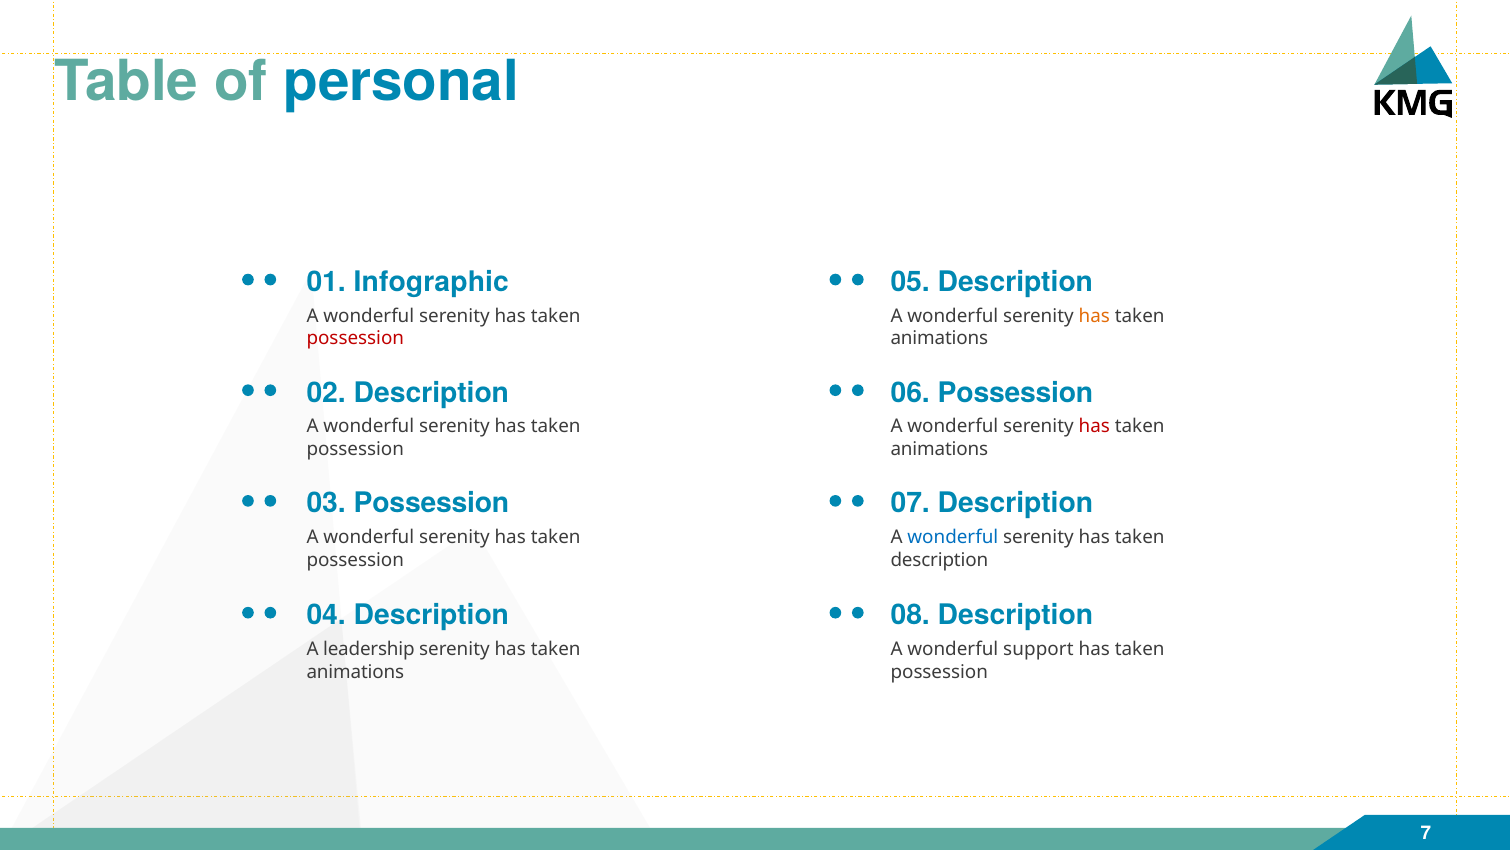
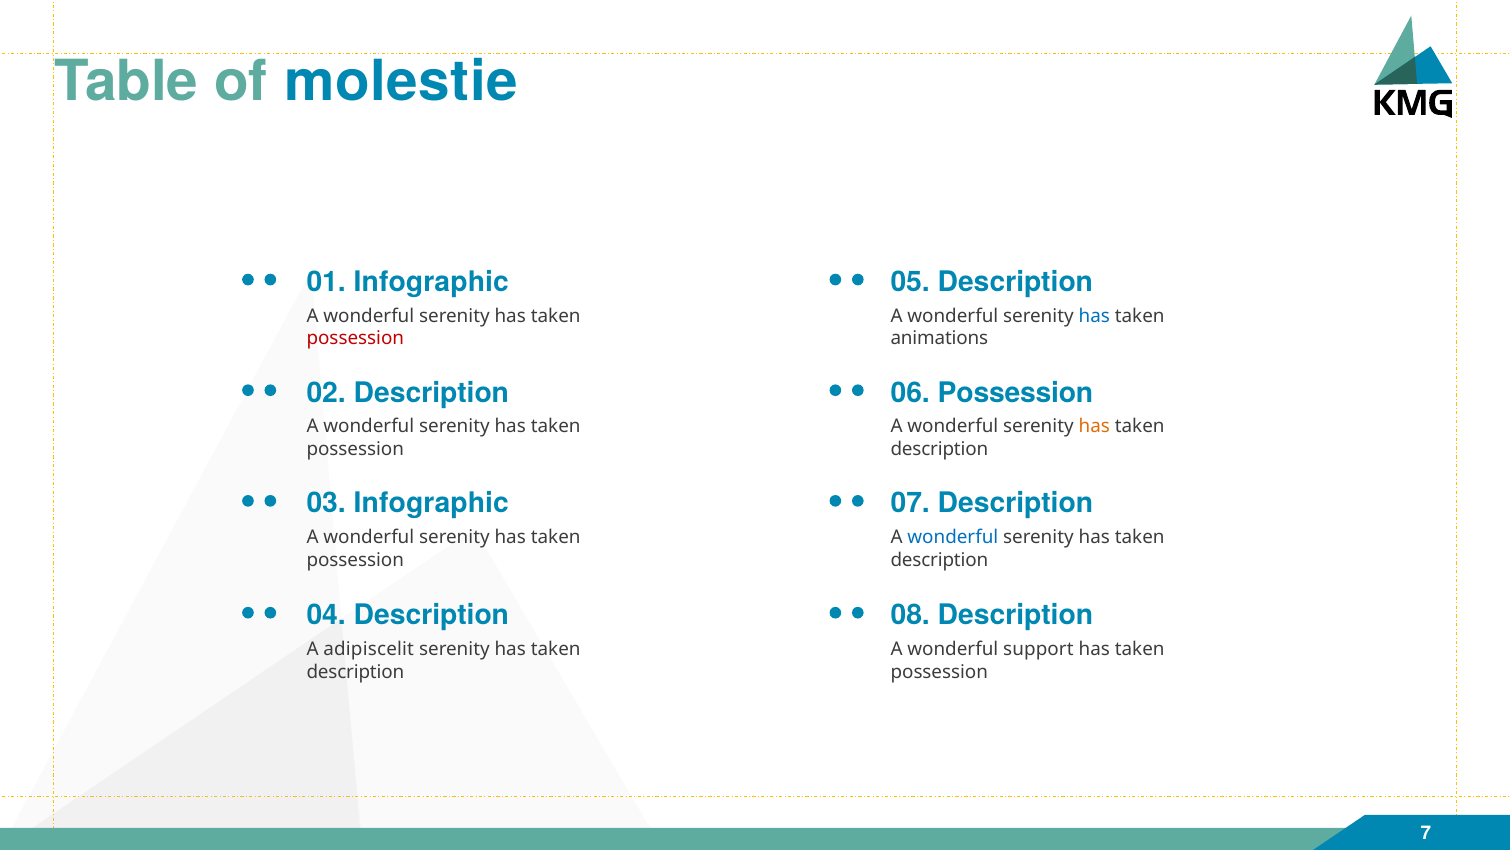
personal: personal -> molestie
has at (1094, 316) colour: orange -> blue
has at (1094, 426) colour: red -> orange
animations at (939, 449): animations -> description
03 Possession: Possession -> Infographic
leadership: leadership -> adipiscelit
animations at (355, 671): animations -> description
